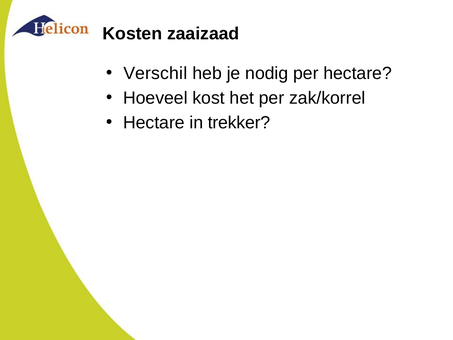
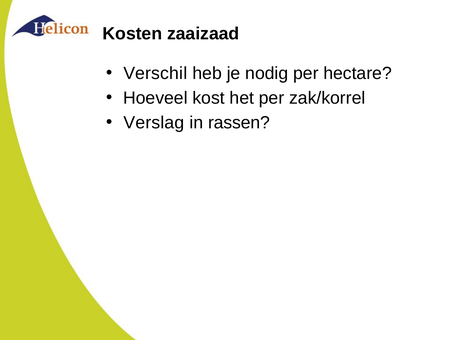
Hectare at (154, 123): Hectare -> Verslag
trekker: trekker -> rassen
